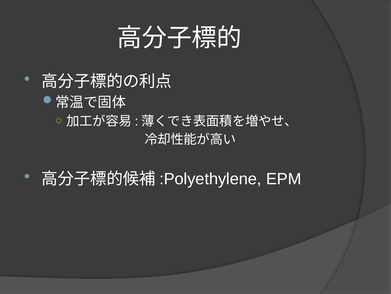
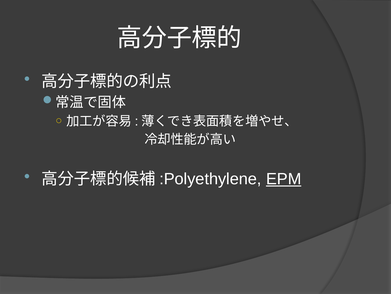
EPM underline: none -> present
